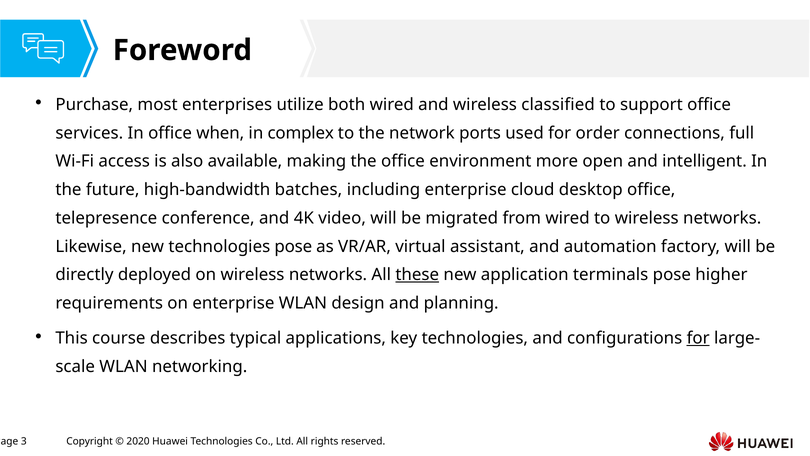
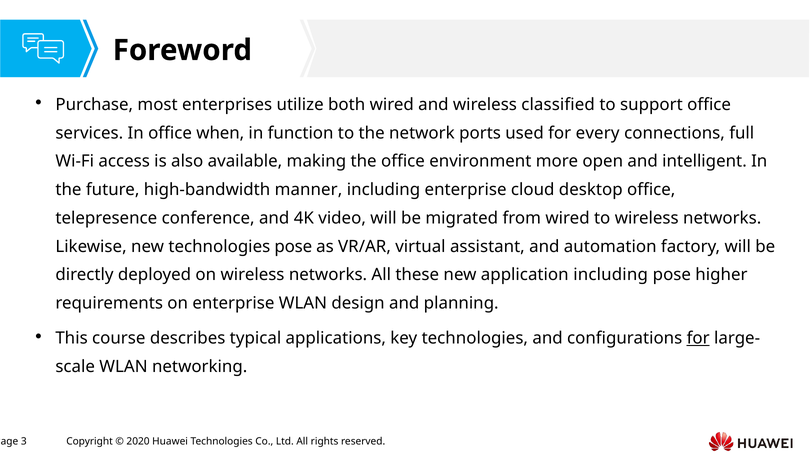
complex: complex -> function
order: order -> every
batches: batches -> manner
these underline: present -> none
application terminals: terminals -> including
